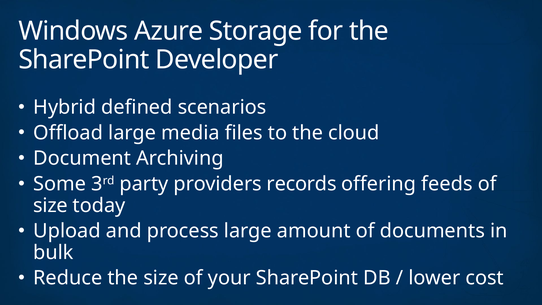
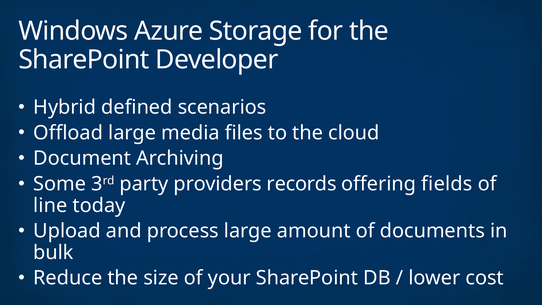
feeds: feeds -> fields
size at (50, 205): size -> line
